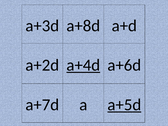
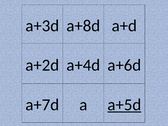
a+4d underline: present -> none
